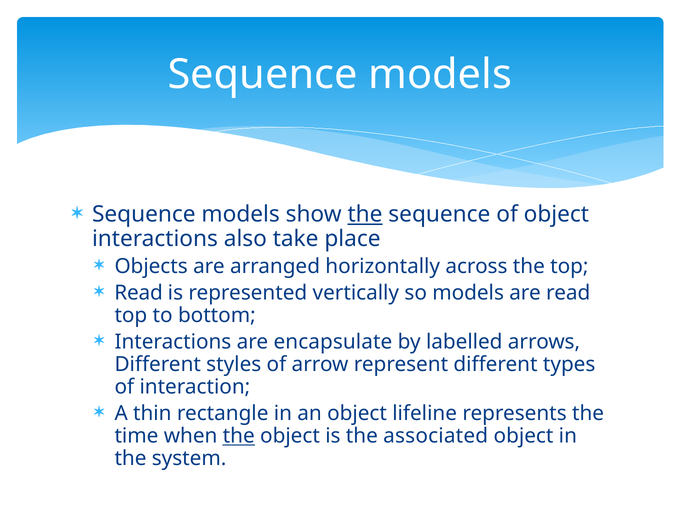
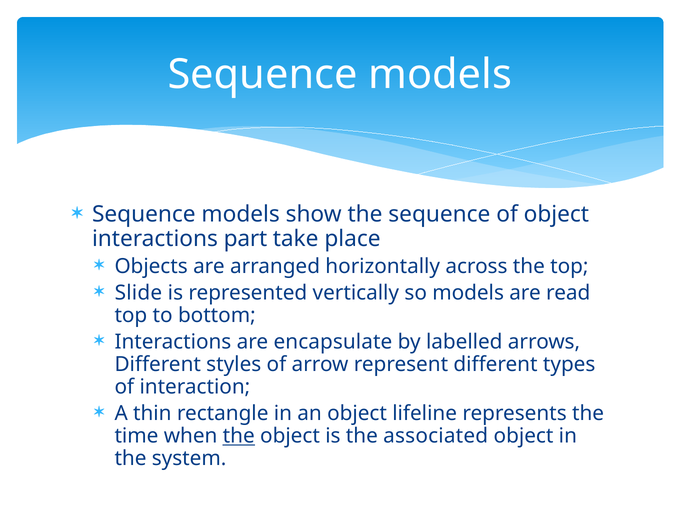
the at (365, 214) underline: present -> none
also: also -> part
Read at (139, 293): Read -> Slide
